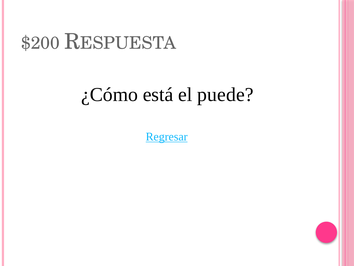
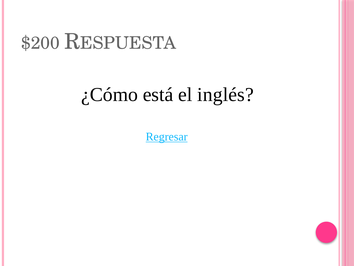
puede: puede -> inglés
